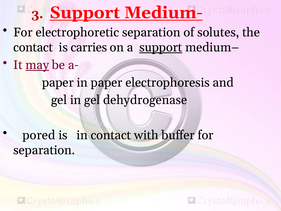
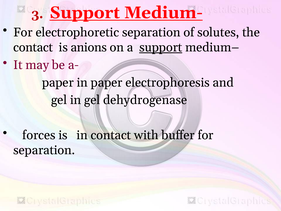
carries: carries -> anions
may underline: present -> none
pored: pored -> forces
